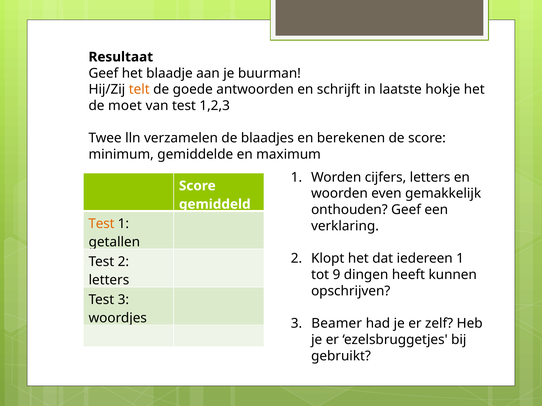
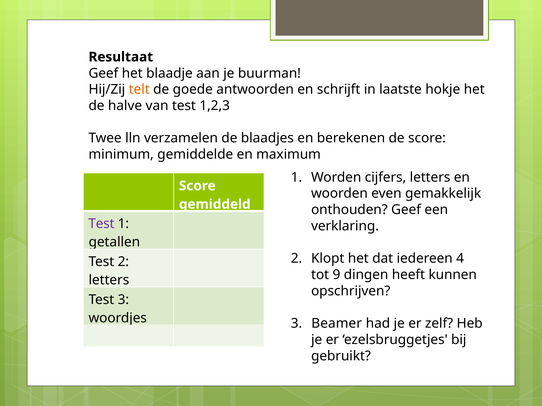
moet: moet -> halve
Test at (101, 224) colour: orange -> purple
iedereen 1: 1 -> 4
